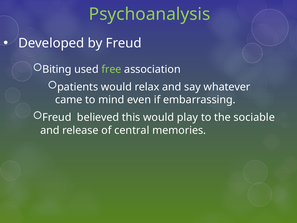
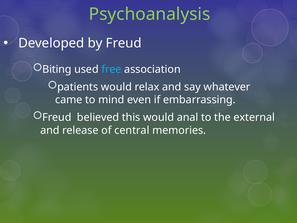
free colour: light green -> light blue
play: play -> anal
sociable: sociable -> external
